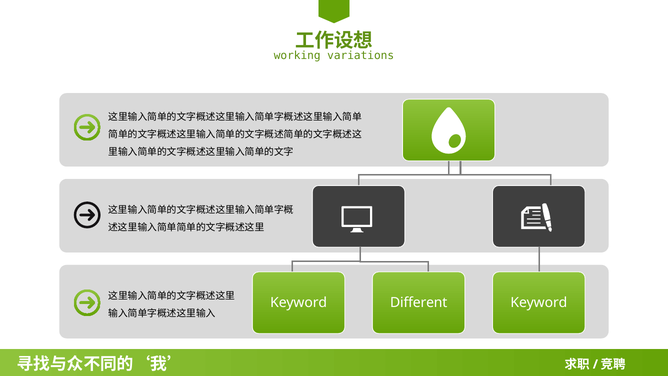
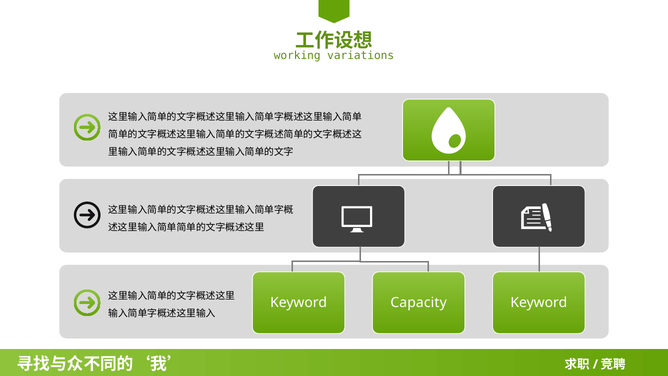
Different: Different -> Capacity
